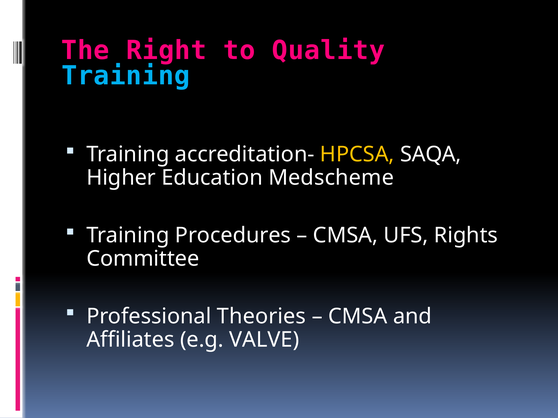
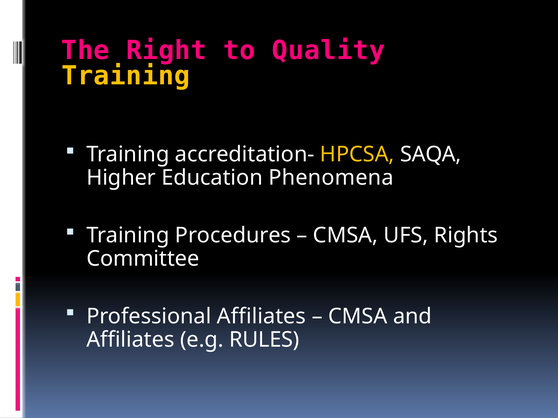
Training at (126, 76) colour: light blue -> yellow
Medscheme: Medscheme -> Phenomena
Professional Theories: Theories -> Affiliates
VALVE: VALVE -> RULES
